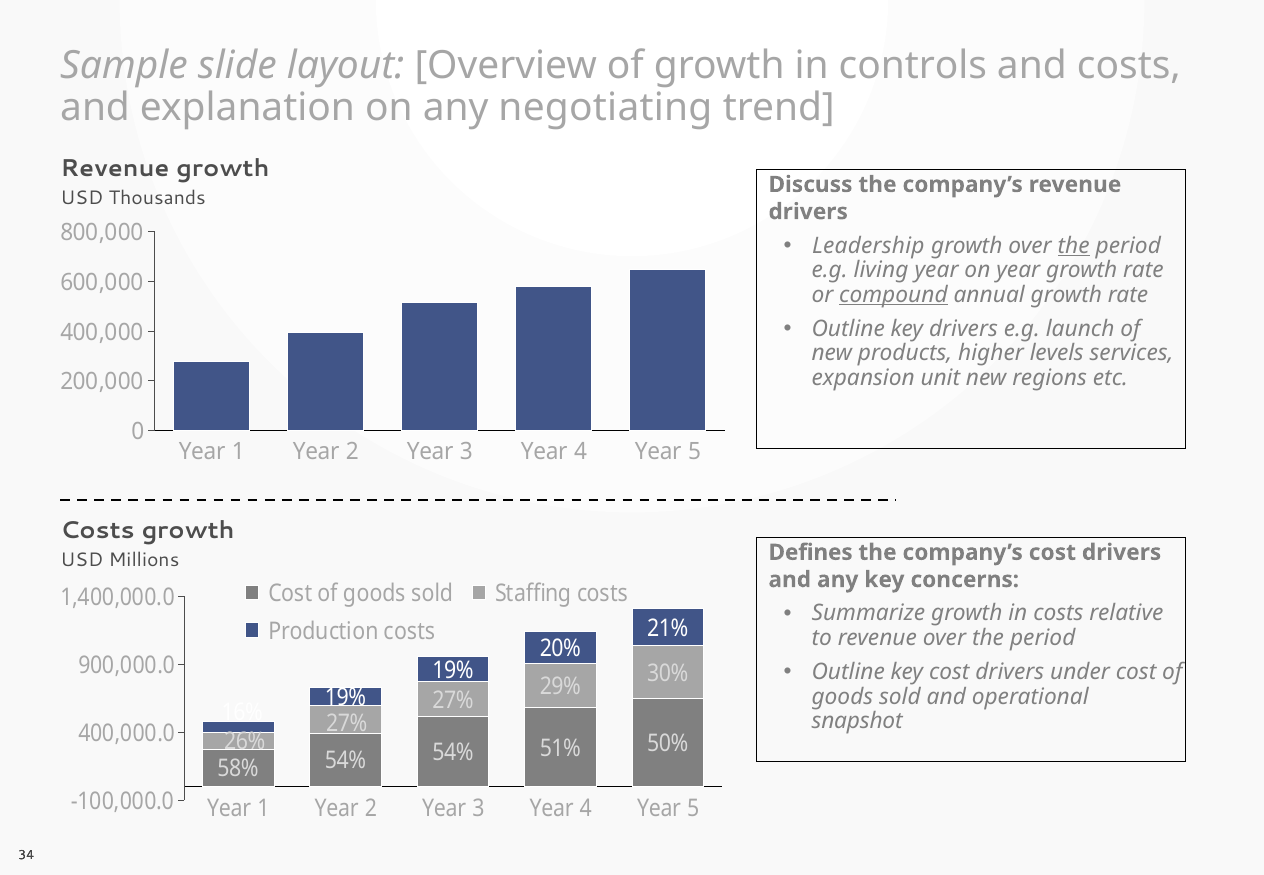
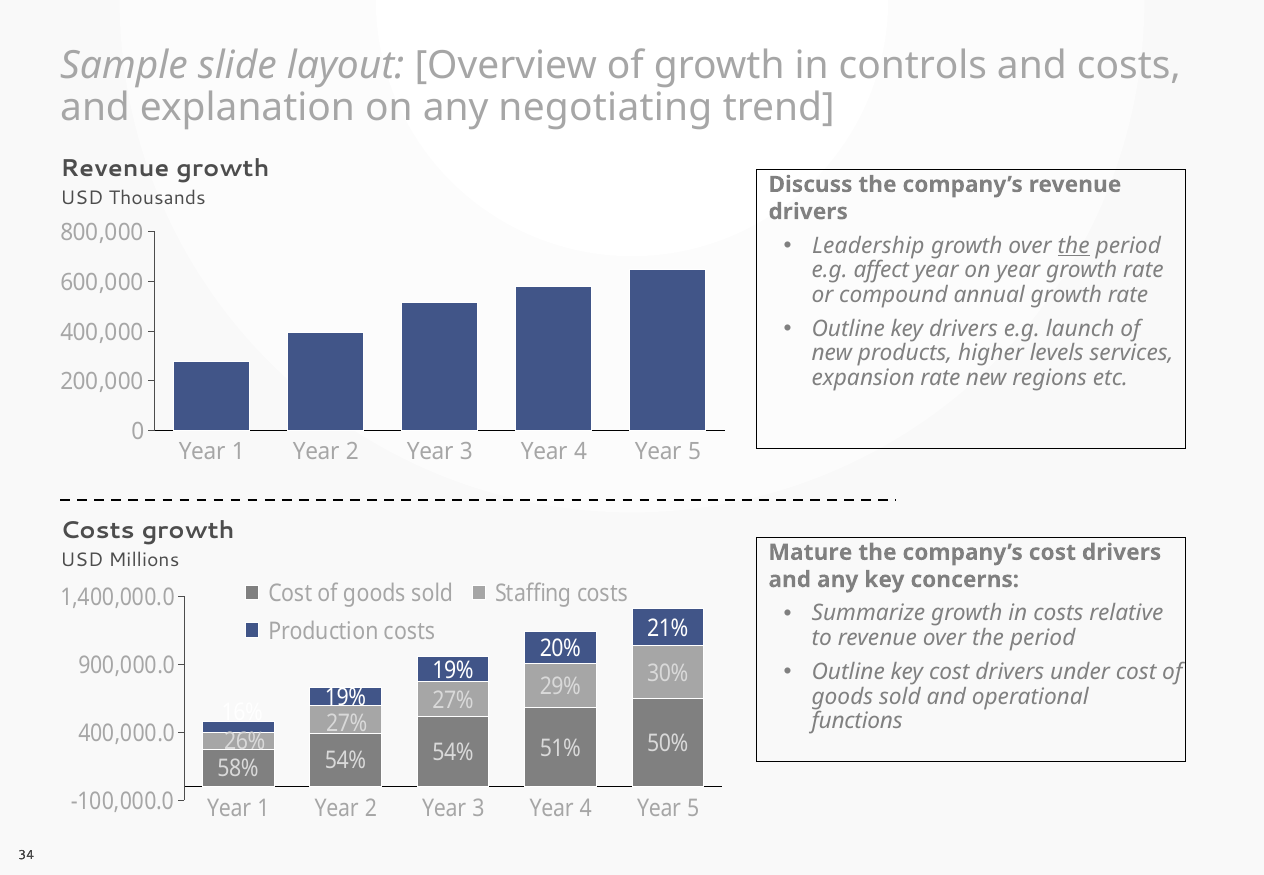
living: living -> affect
compound underline: present -> none
expansion unit: unit -> rate
Defines: Defines -> Mature
snapshot: snapshot -> functions
